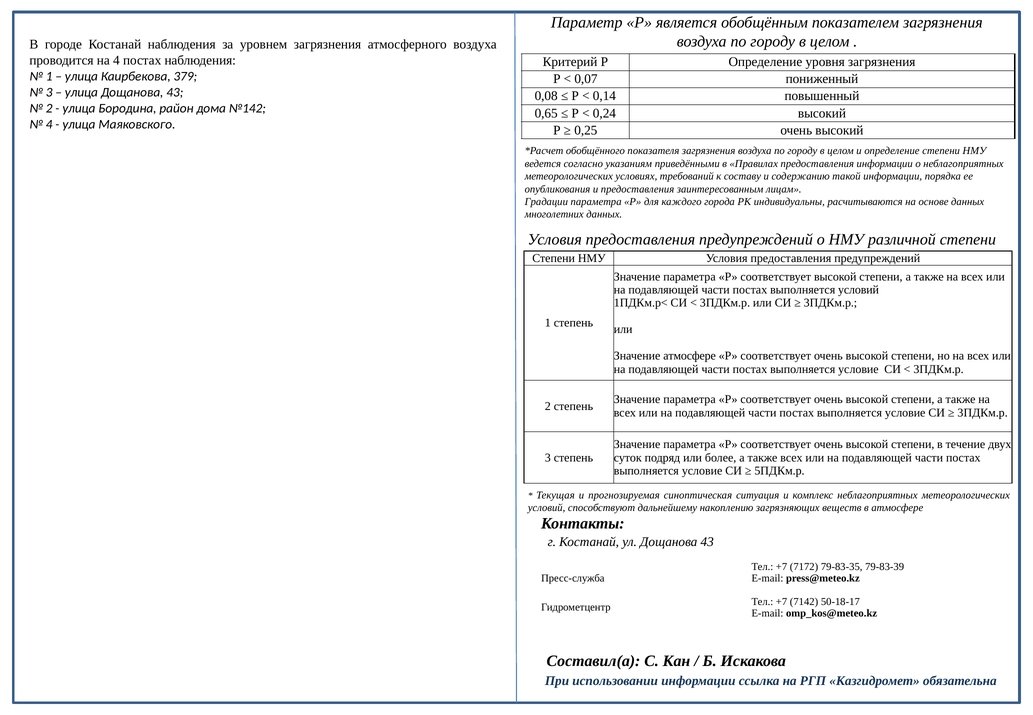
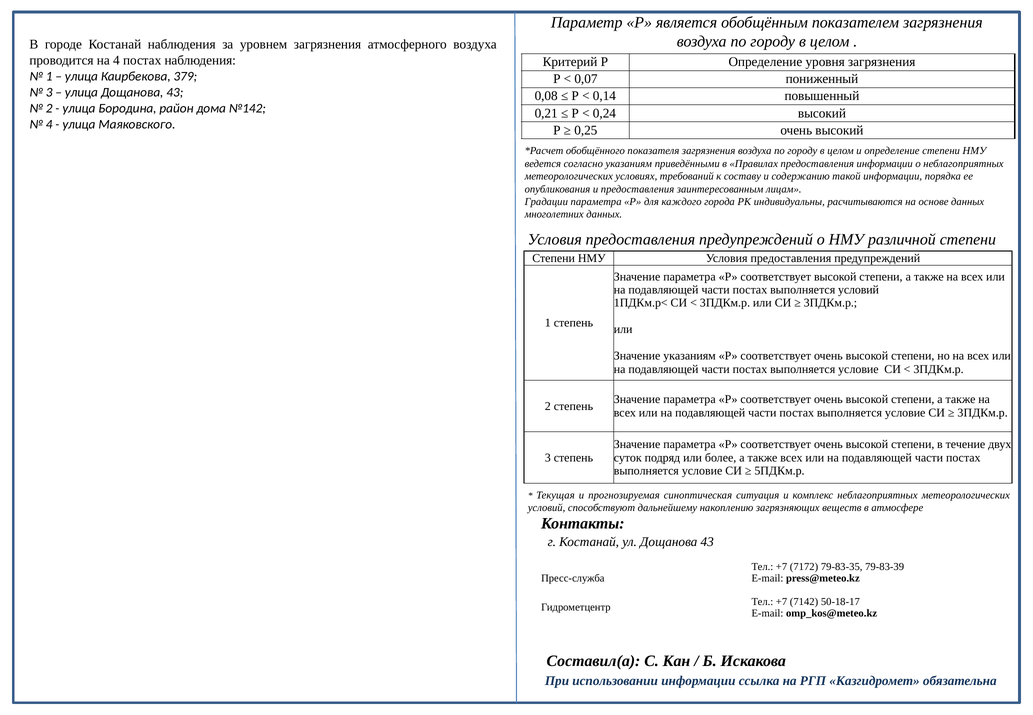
0,65: 0,65 -> 0,21
Значение атмосфере: атмосфере -> указаниям
